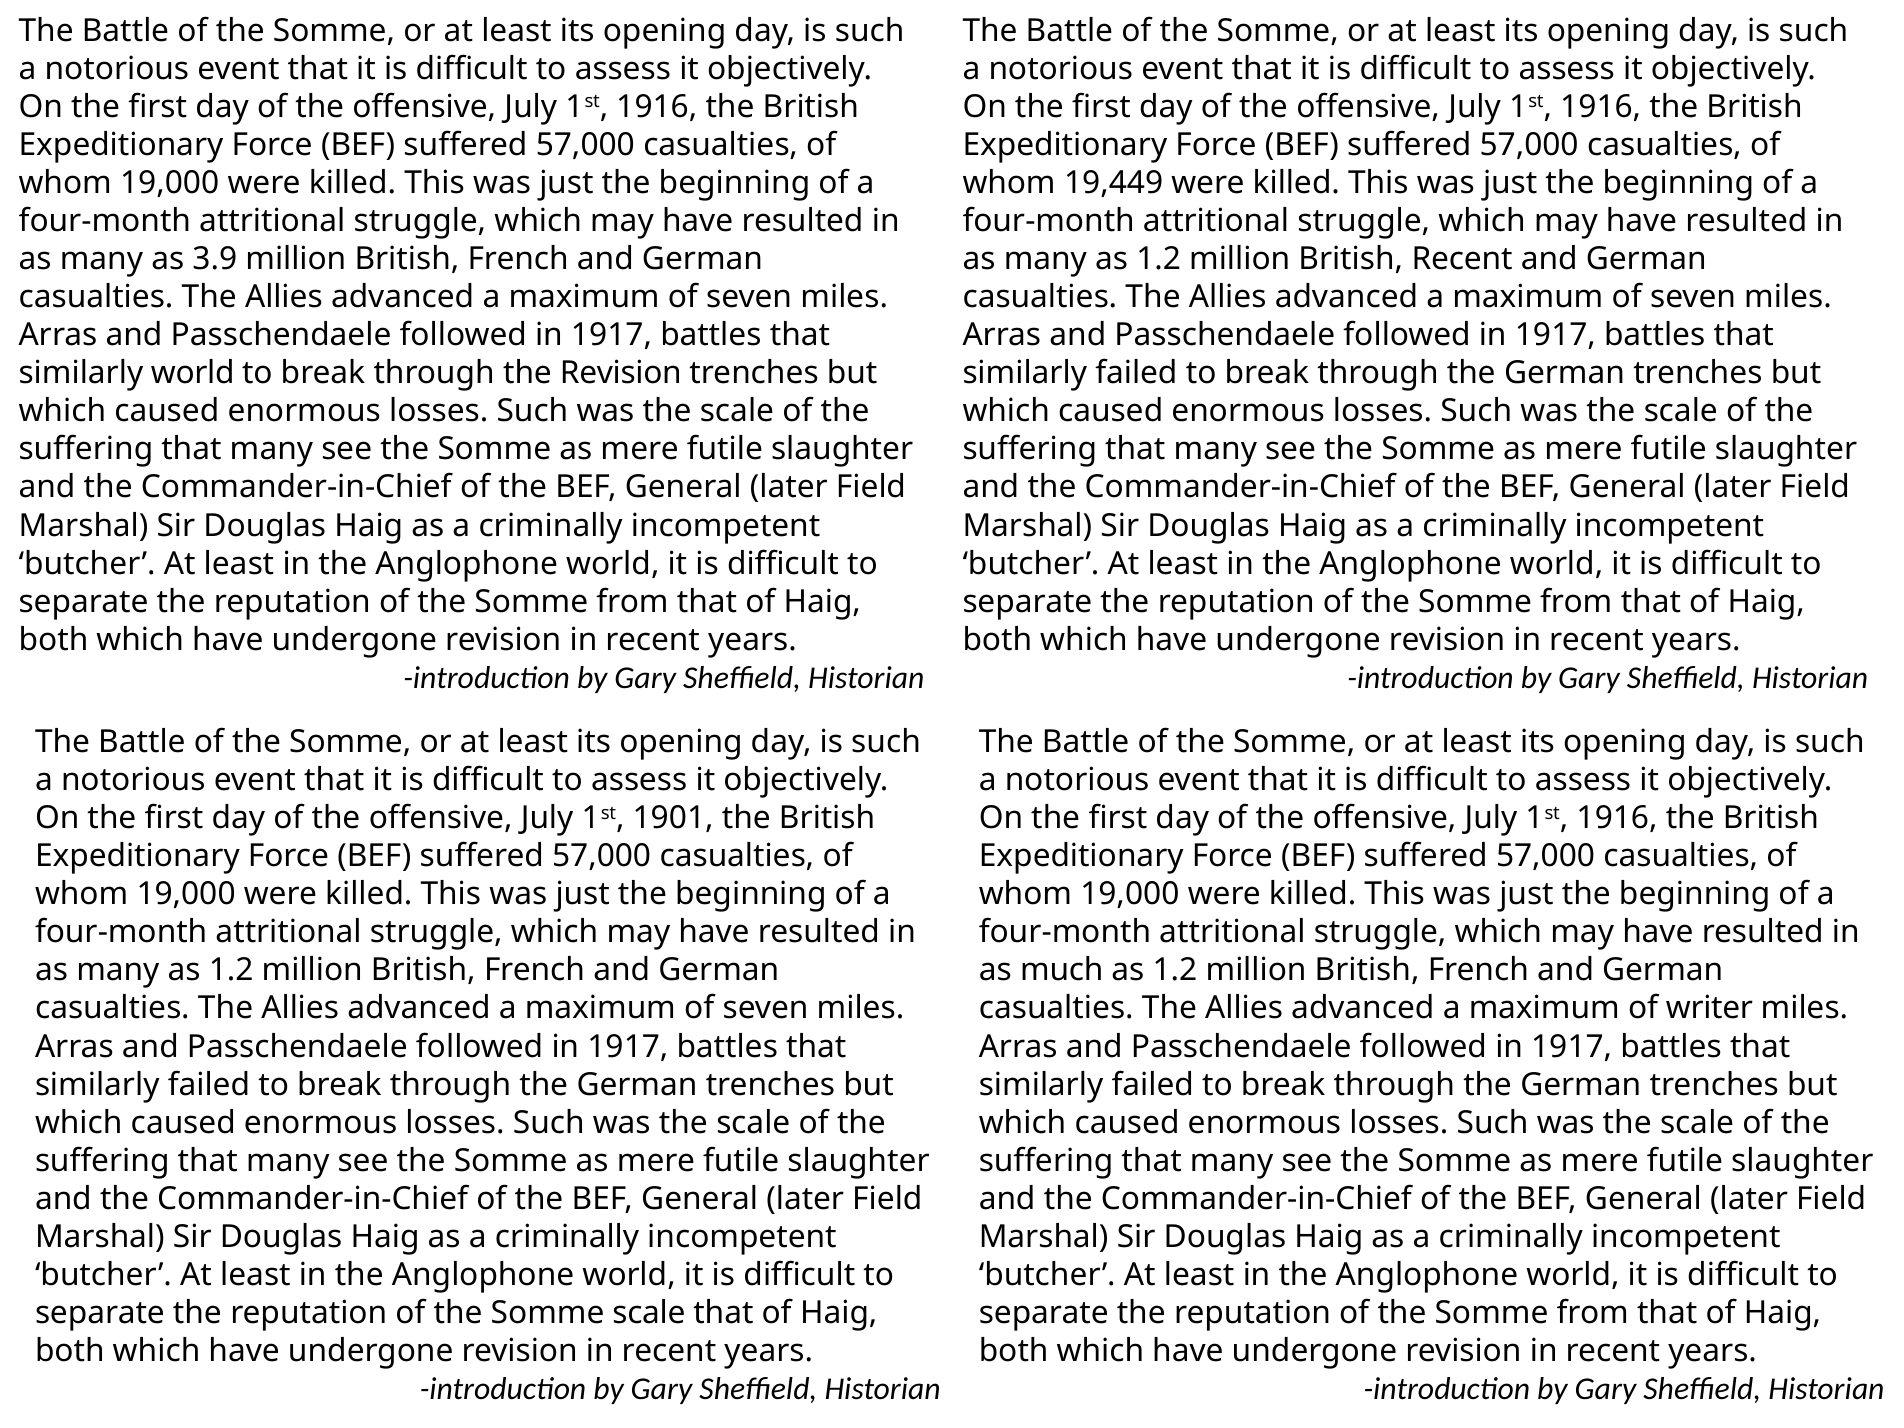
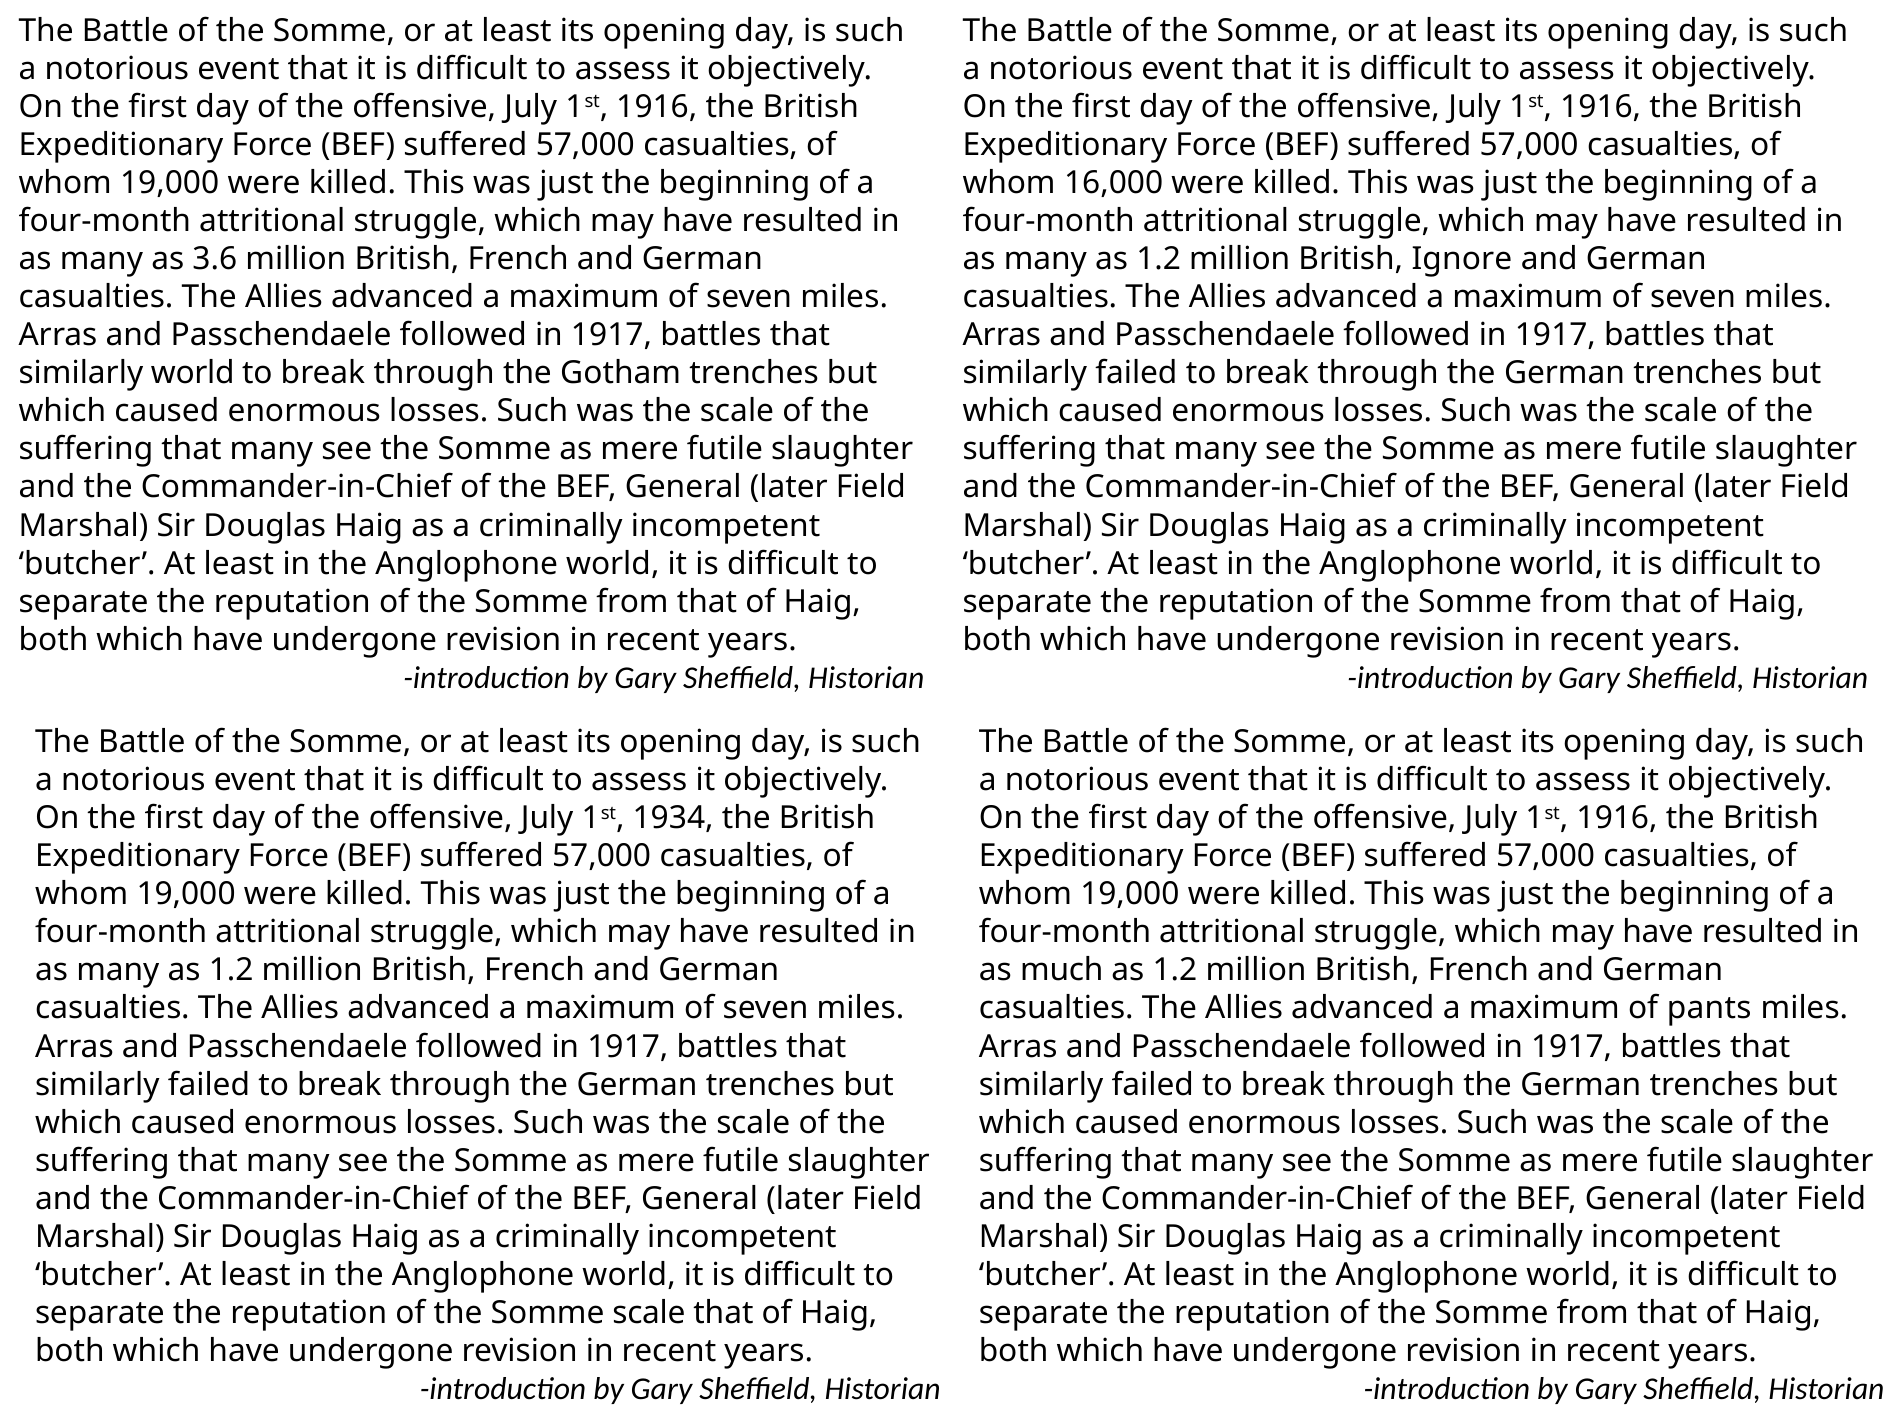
19,449: 19,449 -> 16,000
3.9: 3.9 -> 3.6
British Recent: Recent -> Ignore
the Revision: Revision -> Gotham
1901: 1901 -> 1934
writer: writer -> pants
